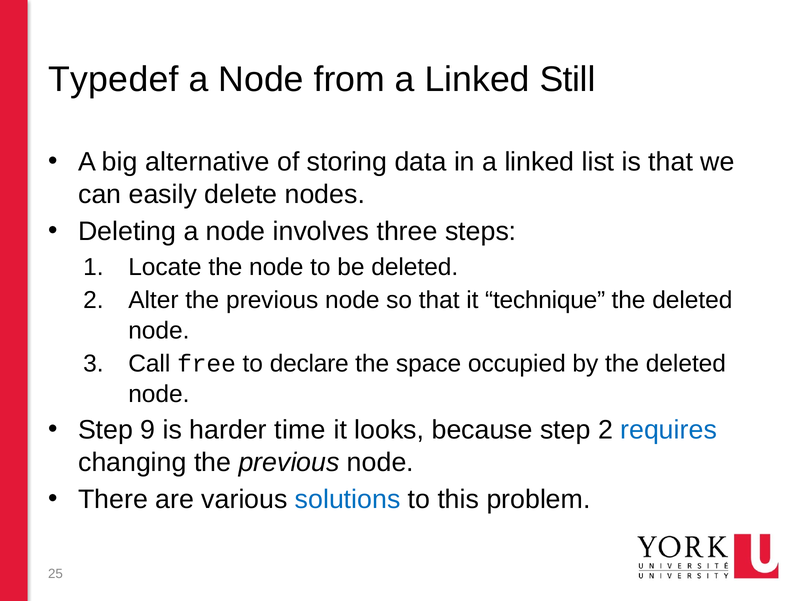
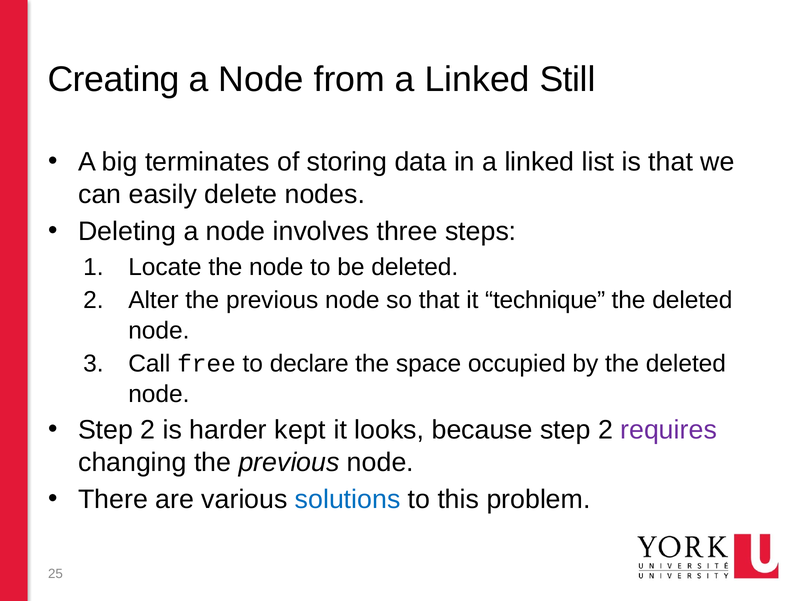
Typedef: Typedef -> Creating
alternative: alternative -> terminates
9 at (148, 431): 9 -> 2
time: time -> kept
requires colour: blue -> purple
